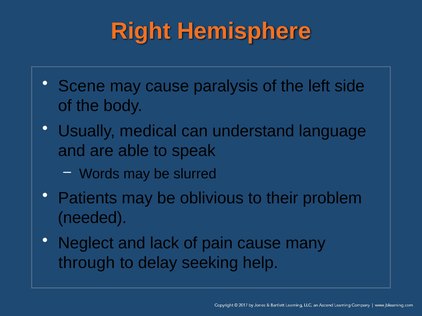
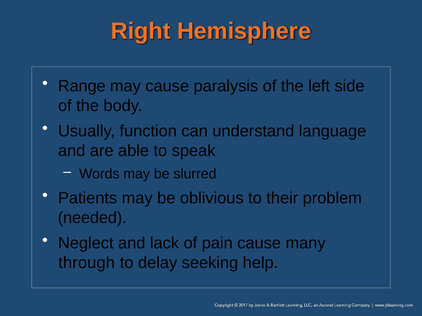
Scene: Scene -> Range
medical: medical -> function
